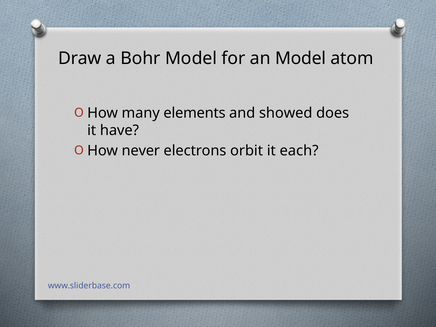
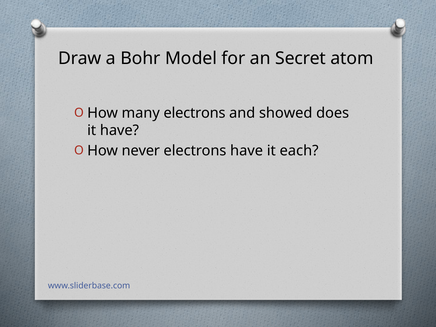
an Model: Model -> Secret
many elements: elements -> electrons
electrons orbit: orbit -> have
